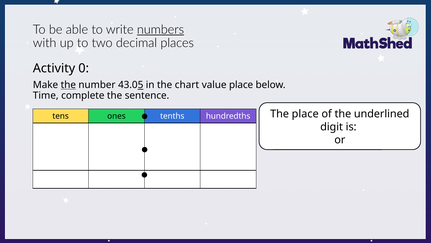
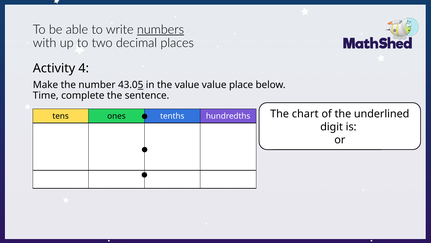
0: 0 -> 4
the at (68, 85) underline: present -> none
the chart: chart -> value
The place: place -> chart
